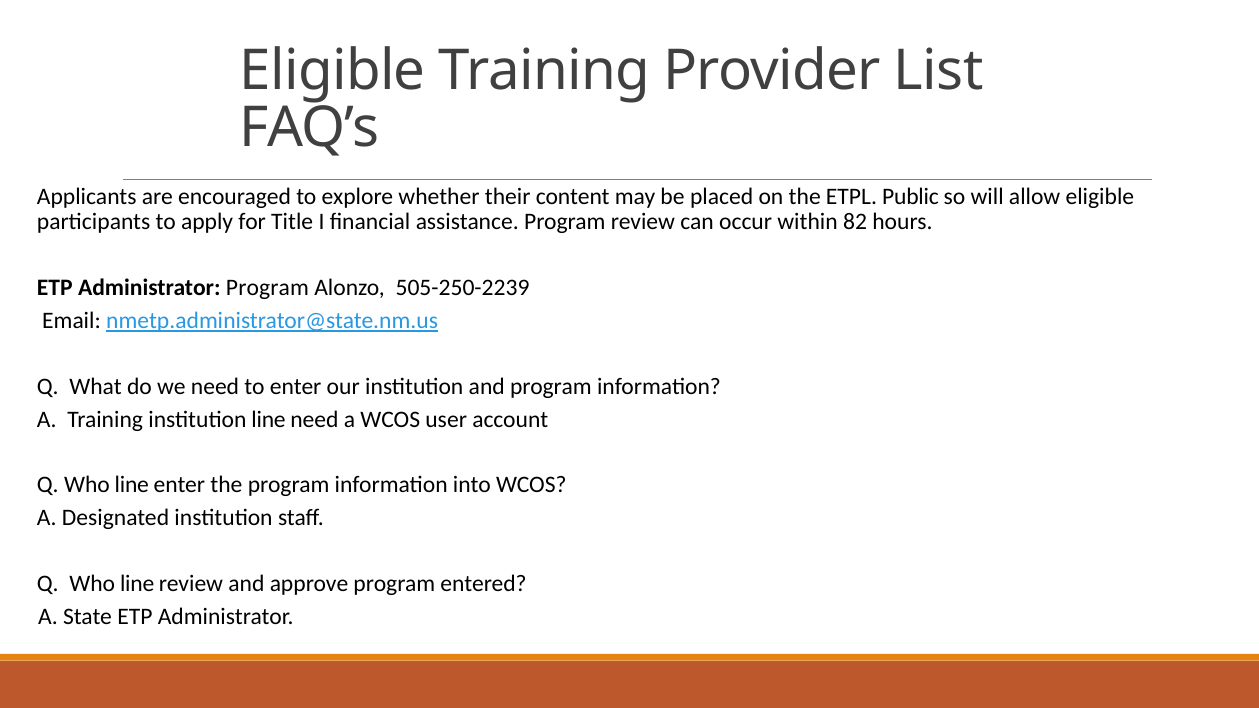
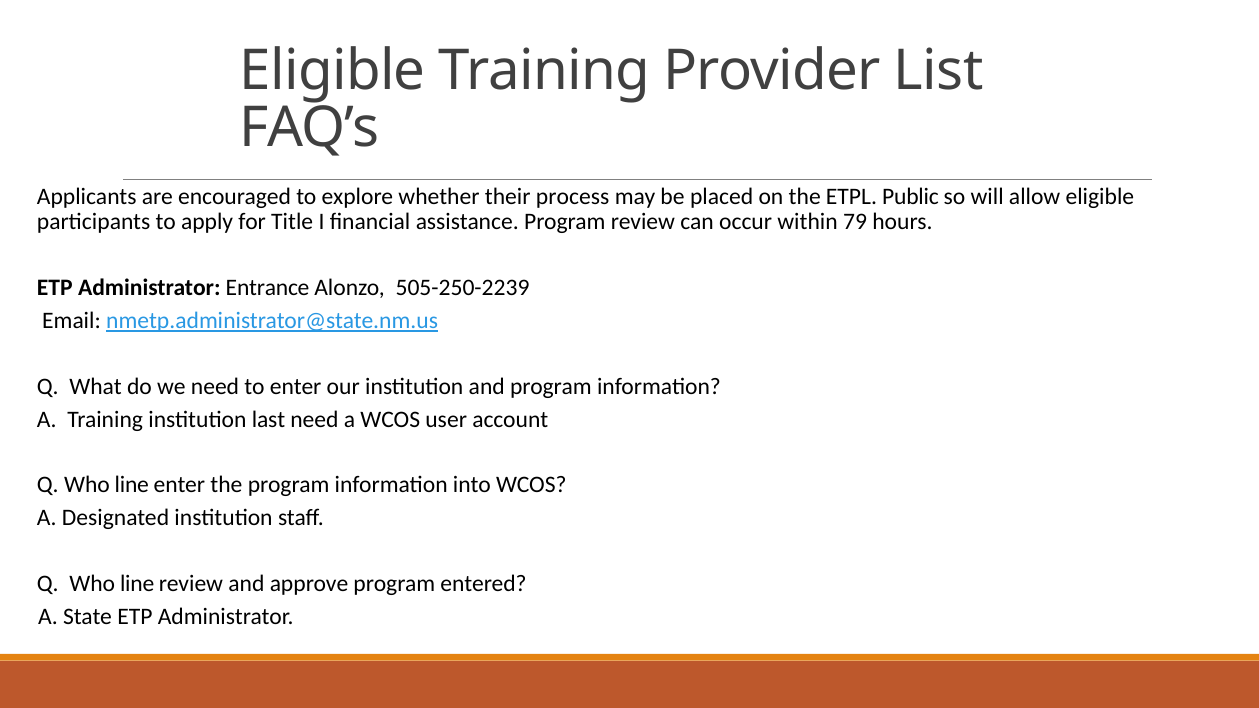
content: content -> process
82: 82 -> 79
Administrator Program: Program -> Entrance
institution line: line -> last
